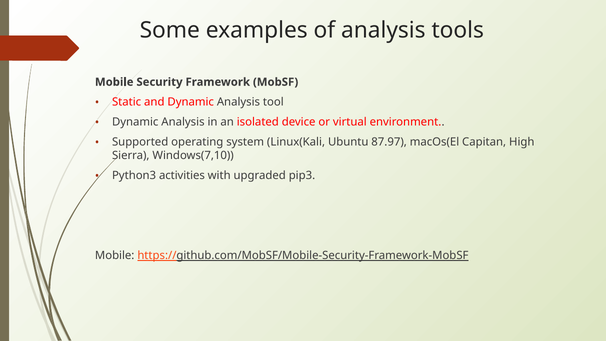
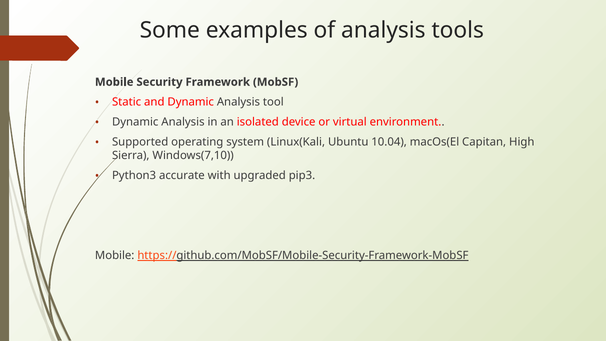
87.97: 87.97 -> 10.04
activities: activities -> accurate
